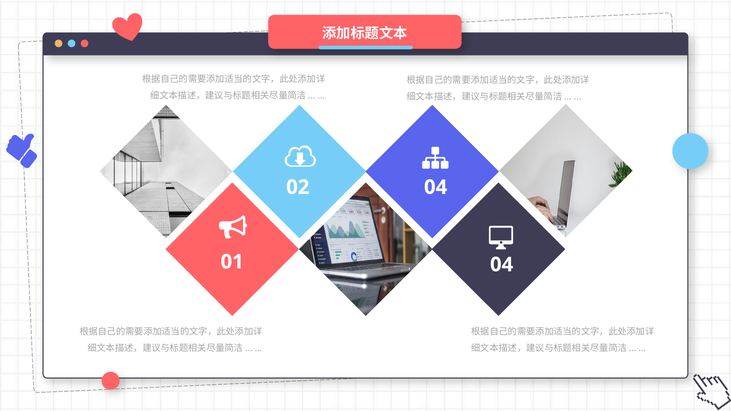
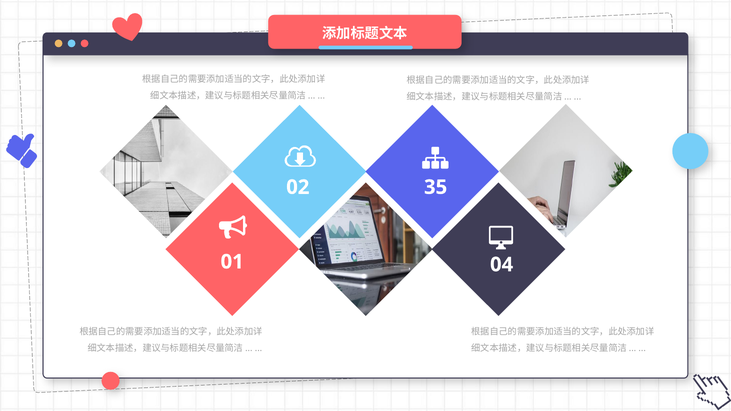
02 04: 04 -> 35
